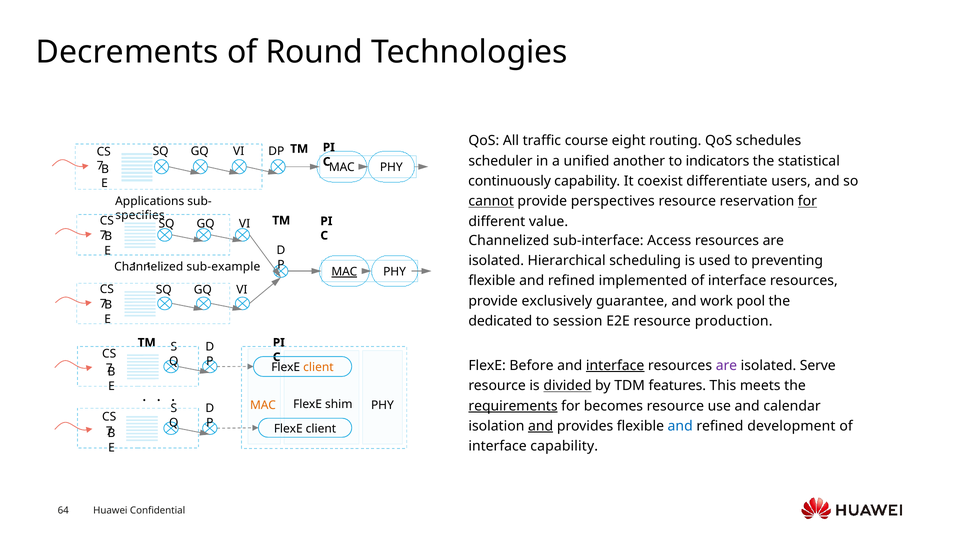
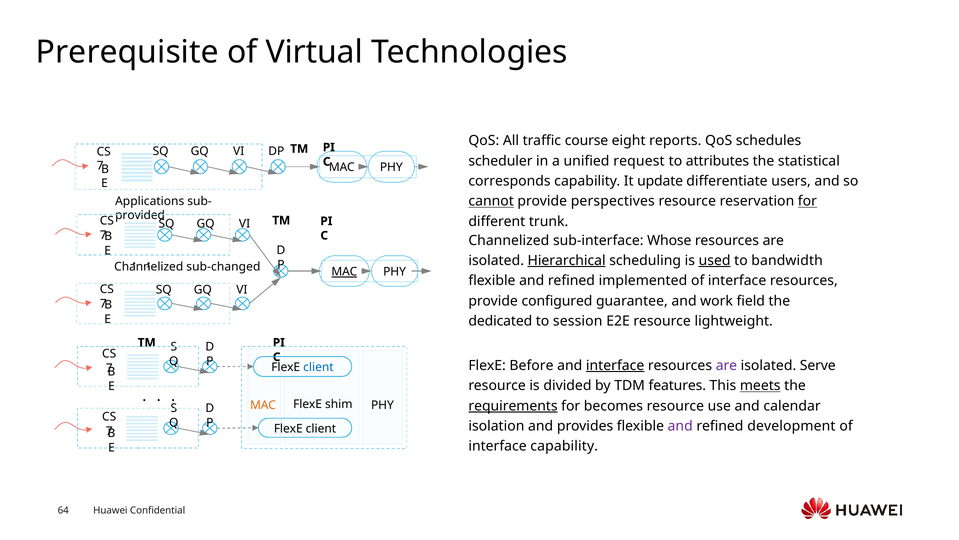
Decrements: Decrements -> Prerequisite
Round: Round -> Virtual
routing: routing -> reports
another: another -> request
indicators: indicators -> attributes
continuously: continuously -> corresponds
coexist: coexist -> update
specifies: specifies -> provided
value: value -> trunk
Access: Access -> Whose
Hierarchical underline: none -> present
used underline: none -> present
preventing: preventing -> bandwidth
sub-example: sub-example -> sub-changed
exclusively: exclusively -> configured
pool: pool -> field
production: production -> lightweight
client at (318, 367) colour: orange -> blue
divided underline: present -> none
meets underline: none -> present
and at (541, 426) underline: present -> none
and at (680, 426) colour: blue -> purple
